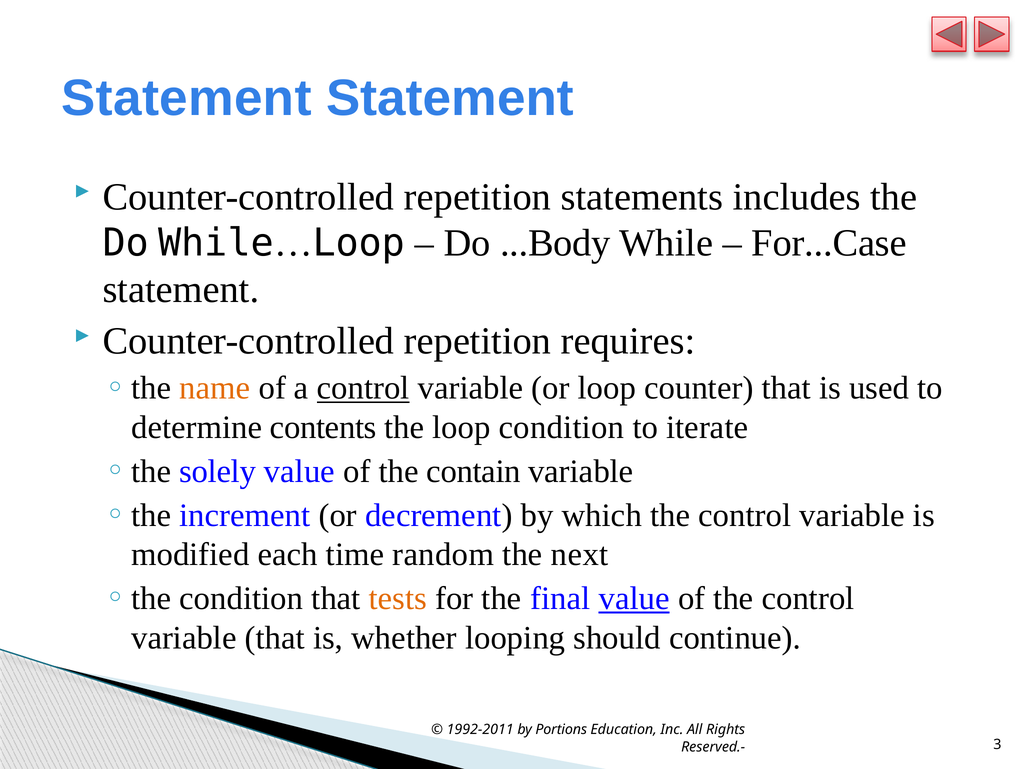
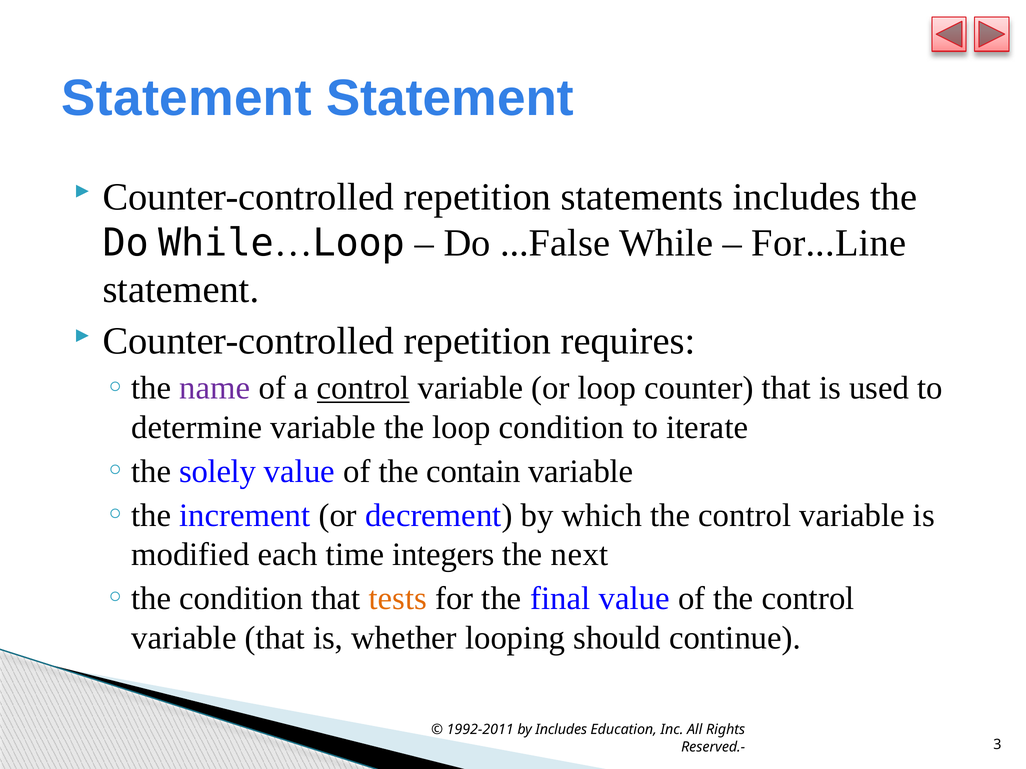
...Body: ...Body -> ...False
For...Case: For...Case -> For...Line
name colour: orange -> purple
determine contents: contents -> variable
random: random -> integers
value at (634, 599) underline: present -> none
by Portions: Portions -> Includes
